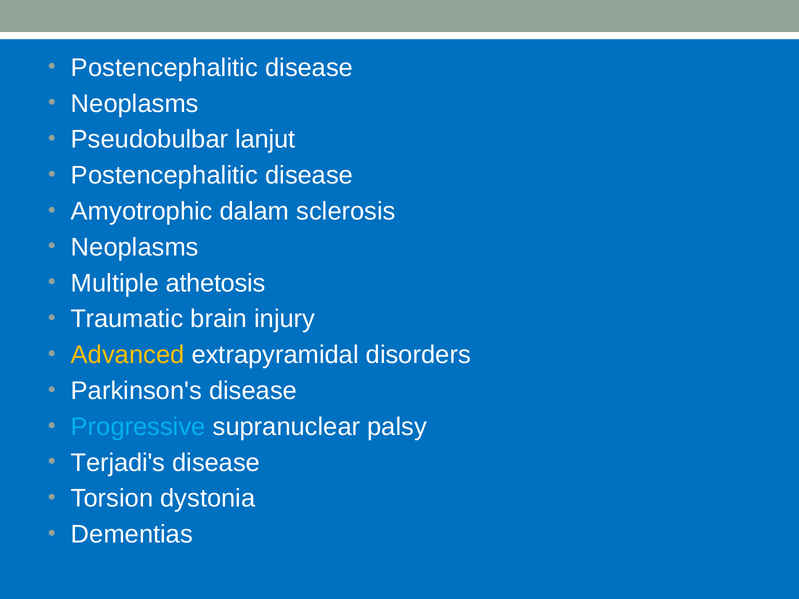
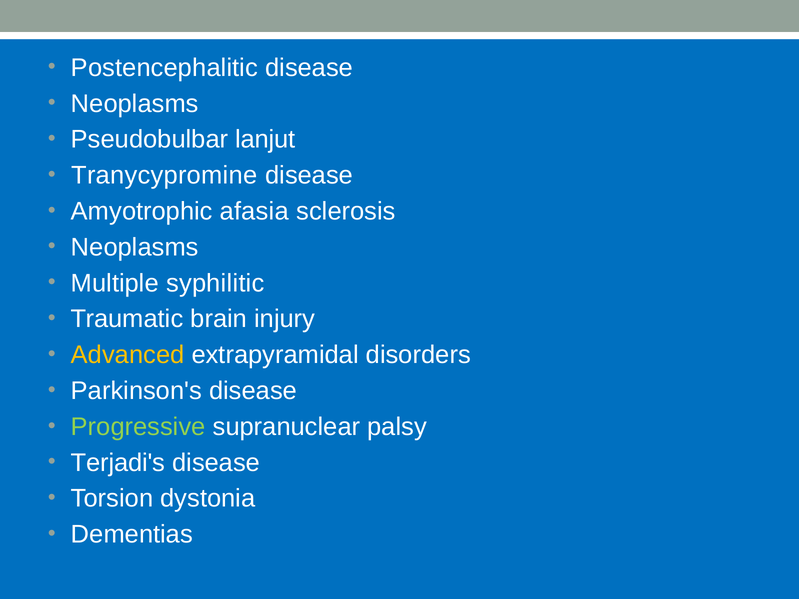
Postencephalitic at (164, 175): Postencephalitic -> Tranycypromine
dalam: dalam -> afasia
athetosis: athetosis -> syphilitic
Progressive colour: light blue -> light green
